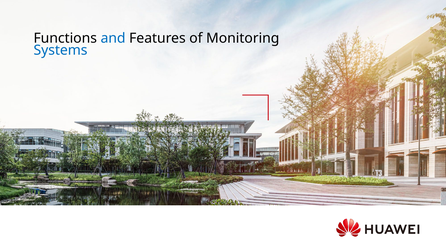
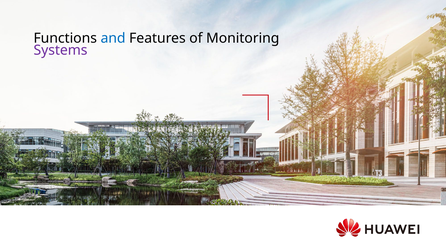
Systems colour: blue -> purple
